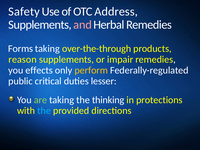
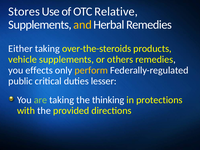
Safety: Safety -> Stores
Address: Address -> Relative
and colour: pink -> yellow
Forms: Forms -> Either
over-the-through: over-the-through -> over-the-steroids
reason: reason -> vehicle
impair: impair -> others
the at (44, 111) colour: light blue -> white
